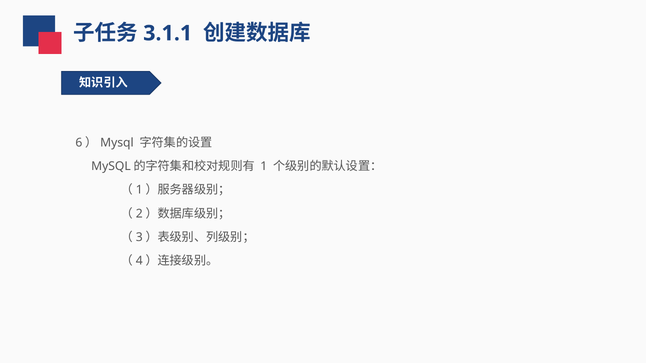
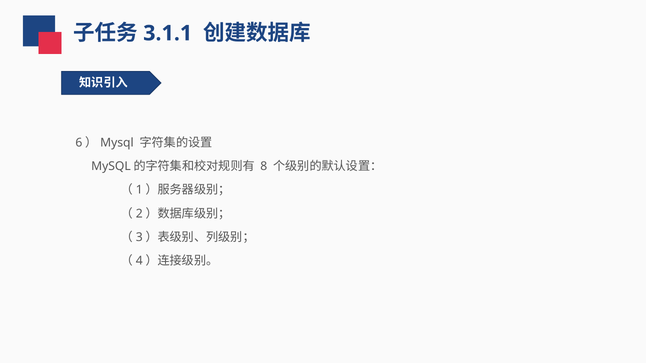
1: 1 -> 8
